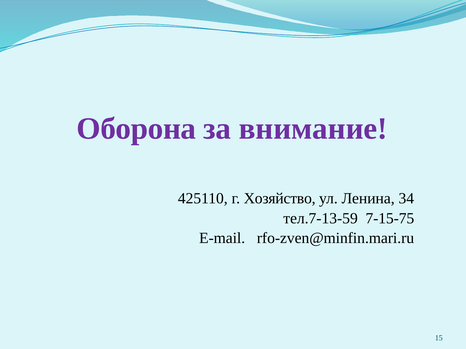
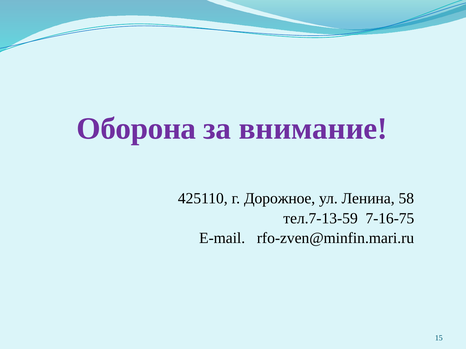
Хозяйство: Хозяйство -> Дорожное
34: 34 -> 58
7-15-75: 7-15-75 -> 7-16-75
